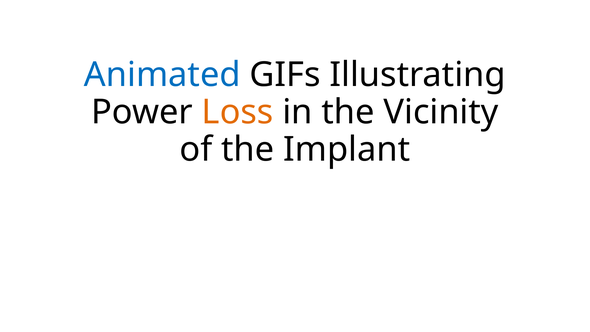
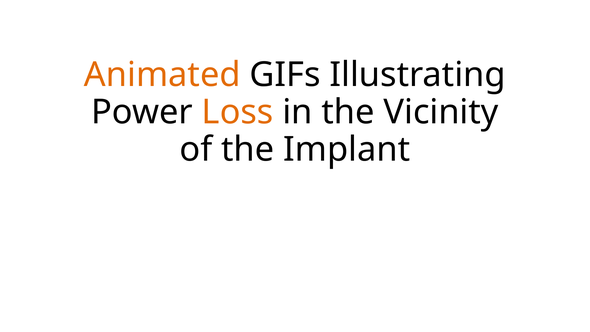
Animated colour: blue -> orange
